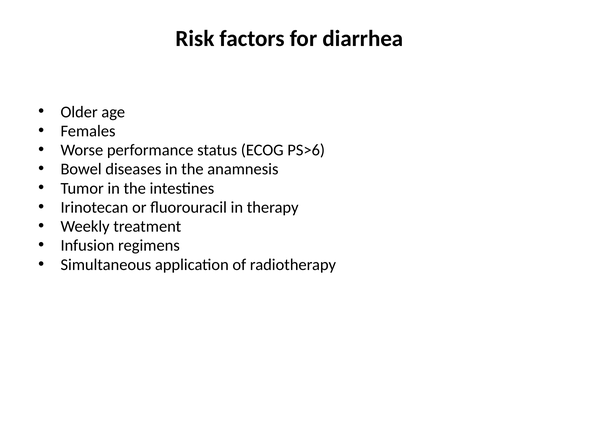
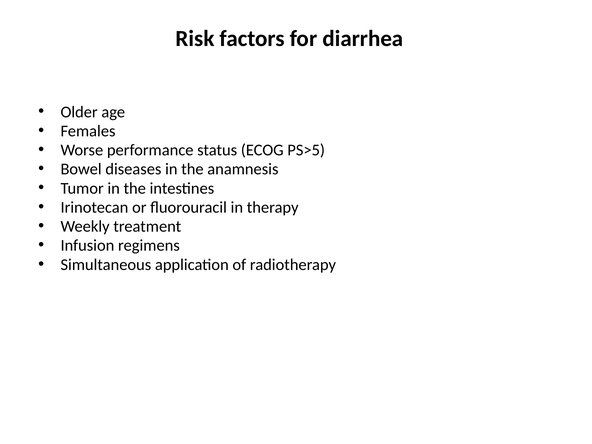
PS>6: PS>6 -> PS>5
